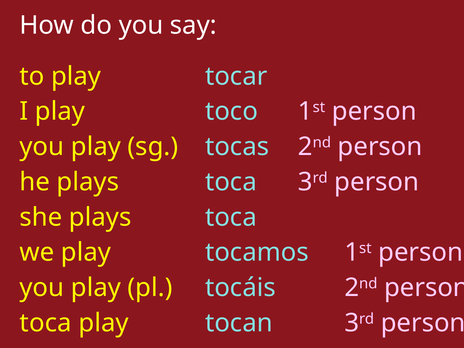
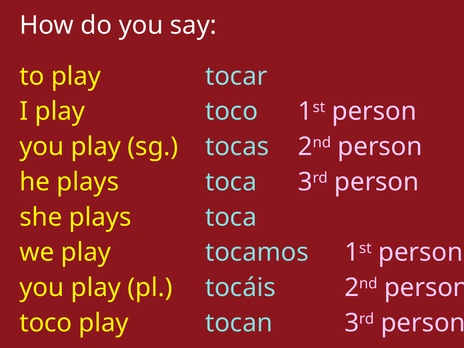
toca at (46, 323): toca -> toco
